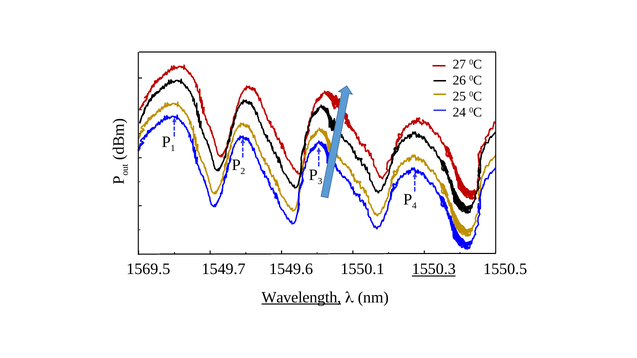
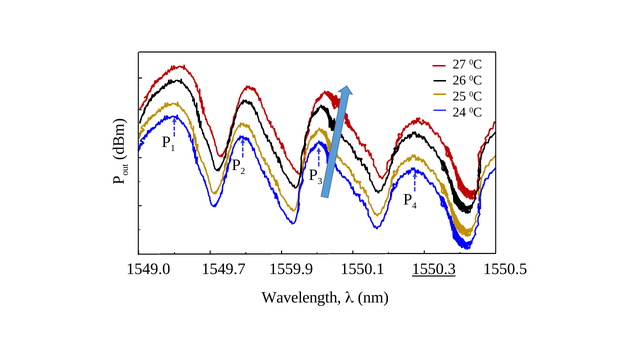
1569.5: 1569.5 -> 1549.0
1549.6: 1549.6 -> 1559.9
Wavelength underline: present -> none
